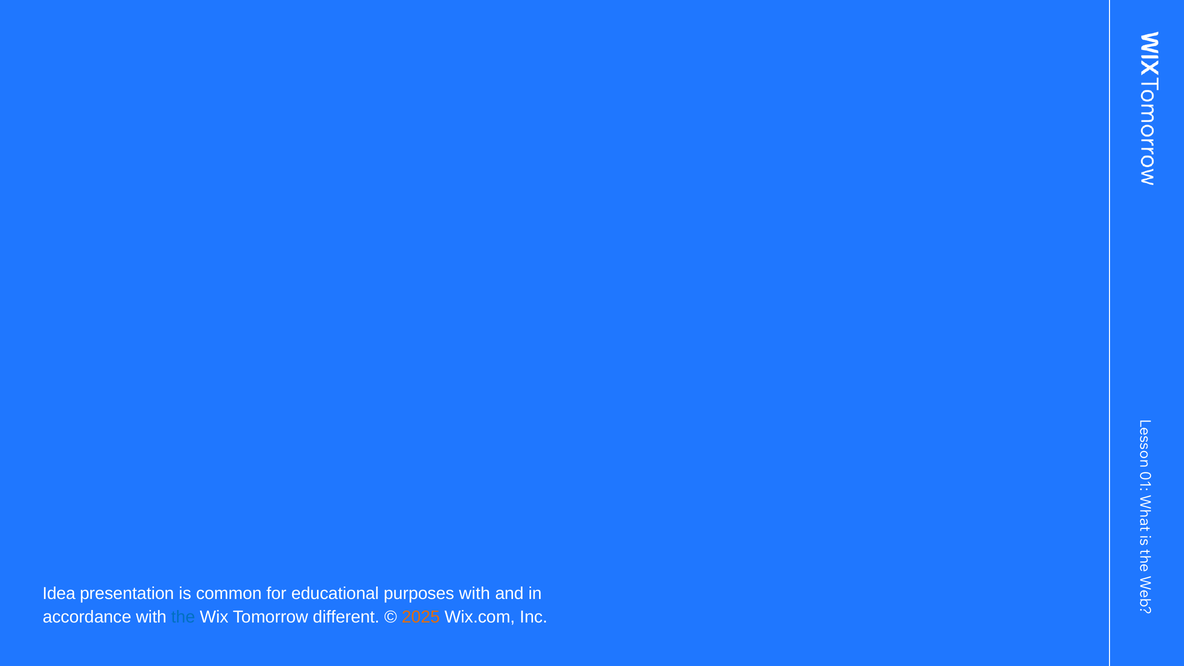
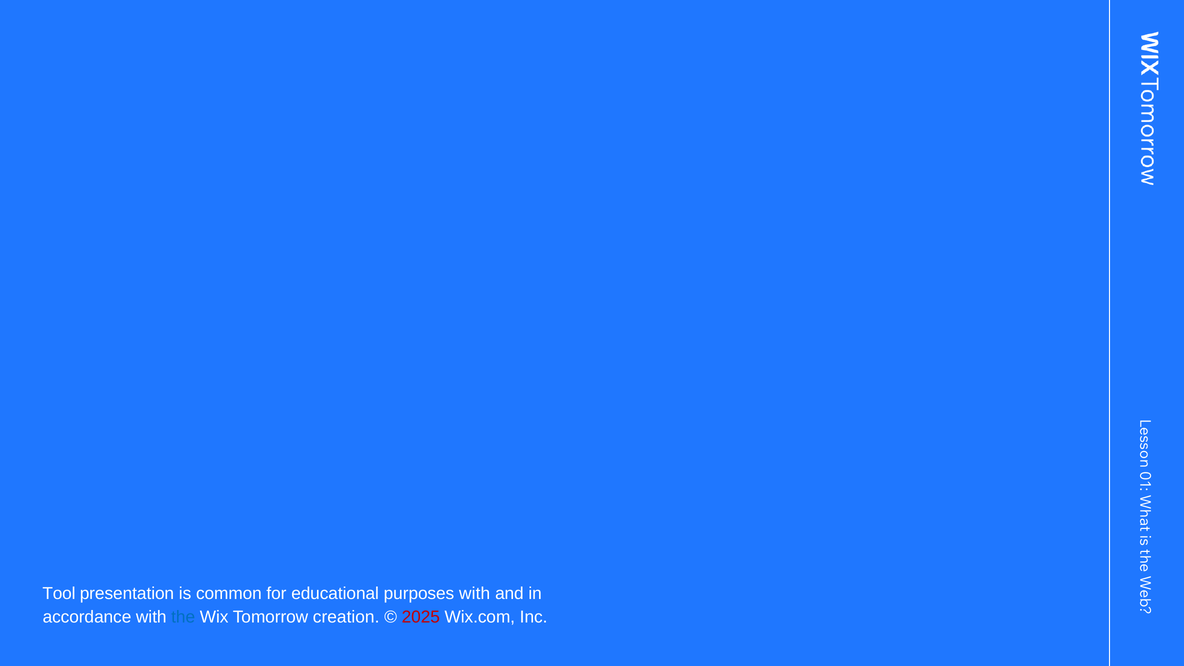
Idea: Idea -> Tool
different: different -> creation
2025 colour: orange -> red
